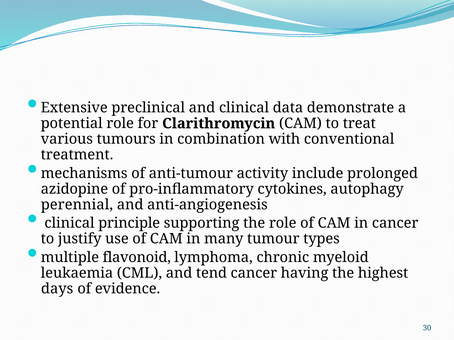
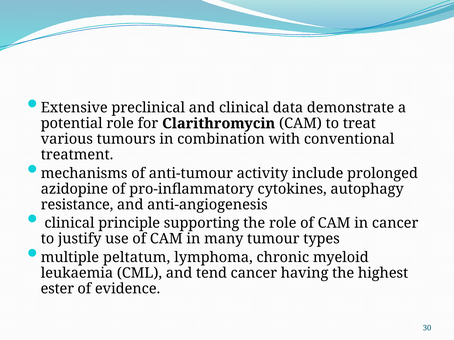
perennial: perennial -> resistance
flavonoid: flavonoid -> peltatum
days: days -> ester
